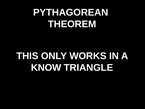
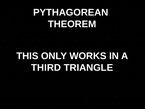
KNOW: KNOW -> THIRD
